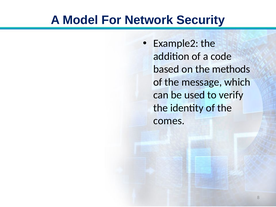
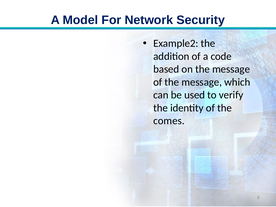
on the methods: methods -> message
